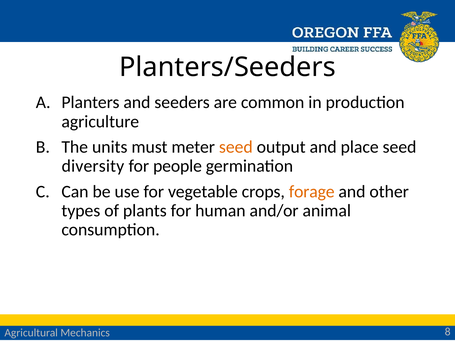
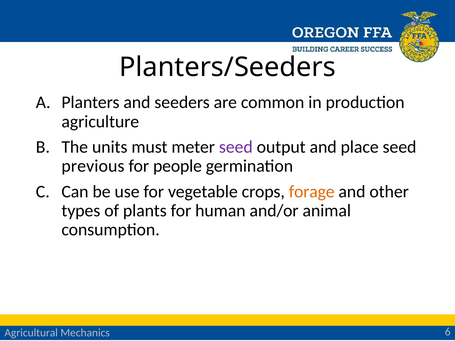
seed at (236, 147) colour: orange -> purple
diversity: diversity -> previous
8: 8 -> 6
